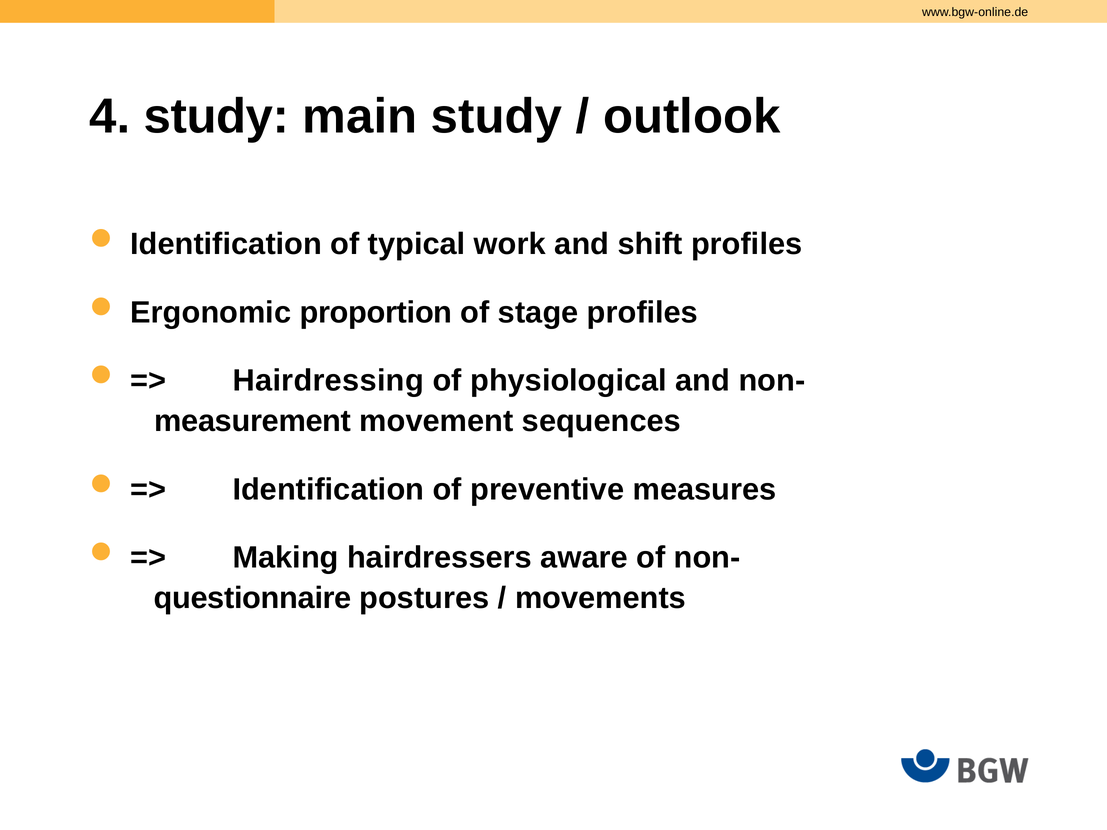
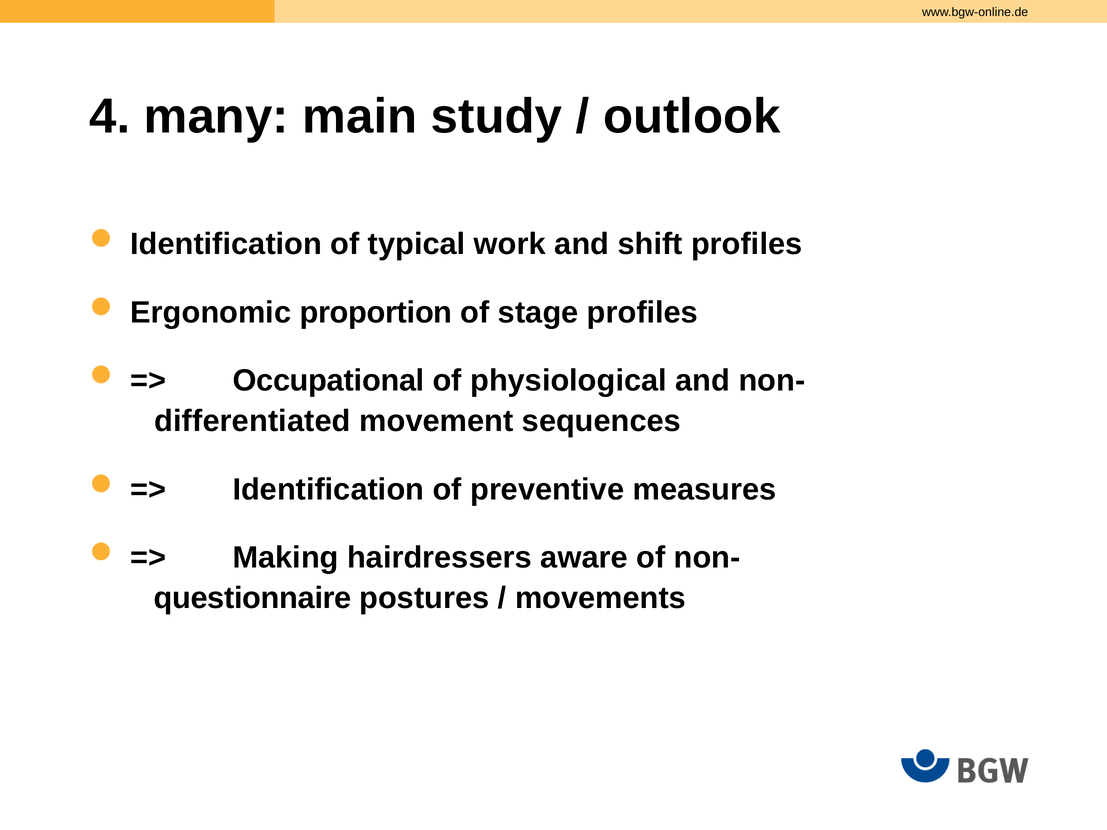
4 study: study -> many
Hairdressing: Hairdressing -> Occupational
measurement: measurement -> differentiated
